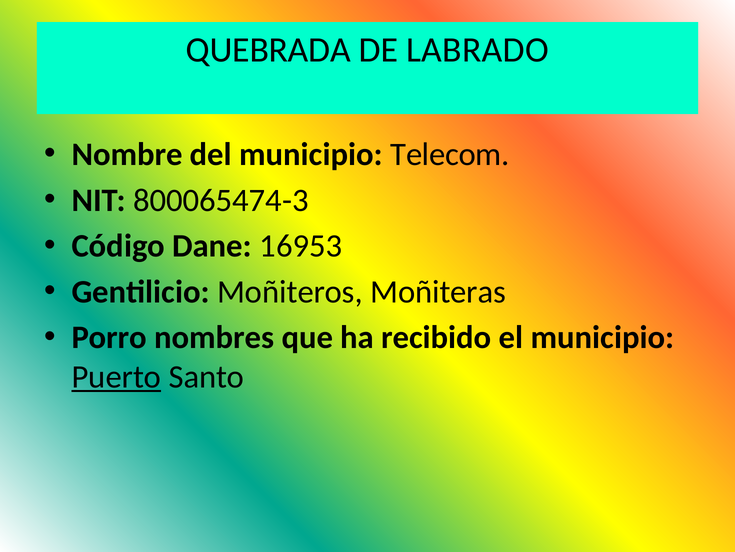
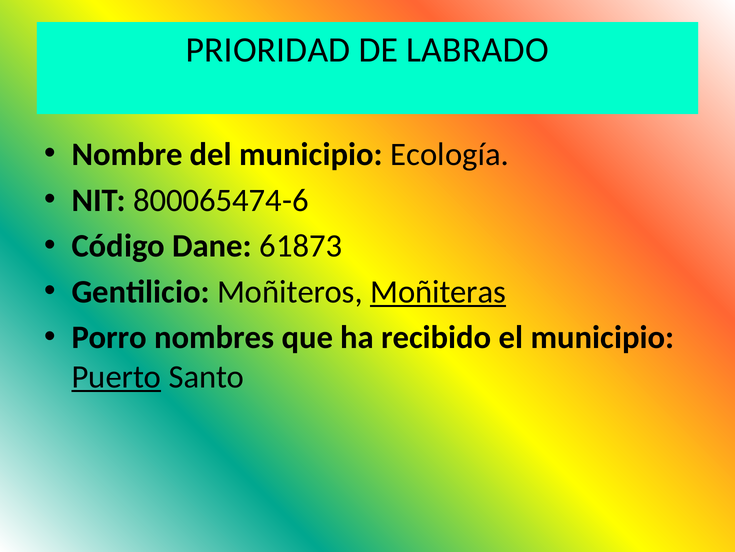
QUEBRADA: QUEBRADA -> PRIORIDAD
Telecom: Telecom -> Ecología
800065474-3: 800065474-3 -> 800065474-6
16953: 16953 -> 61873
Moñiteras underline: none -> present
